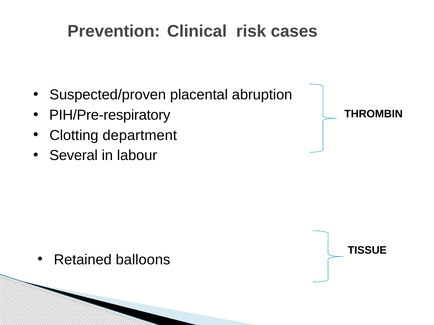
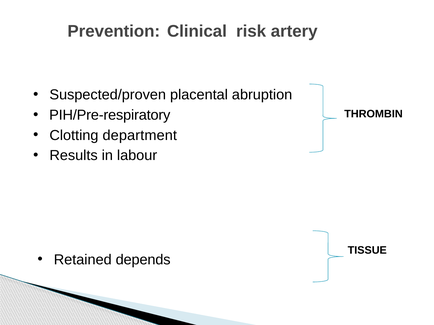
cases: cases -> artery
Several: Several -> Results
balloons: balloons -> depends
